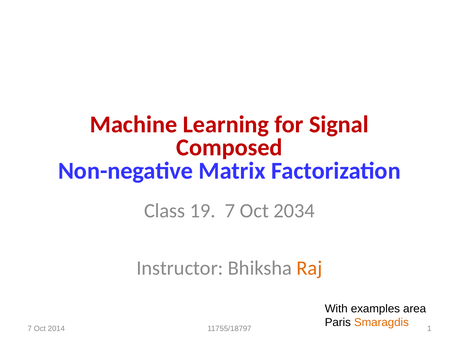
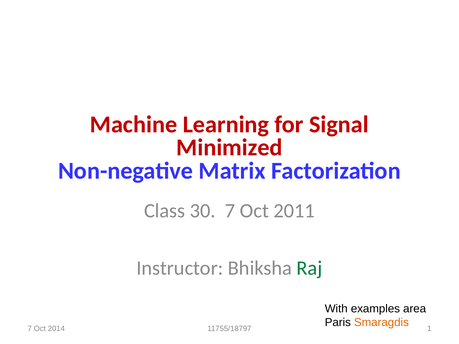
Composed: Composed -> Minimized
19: 19 -> 30
2034: 2034 -> 2011
Raj colour: orange -> green
